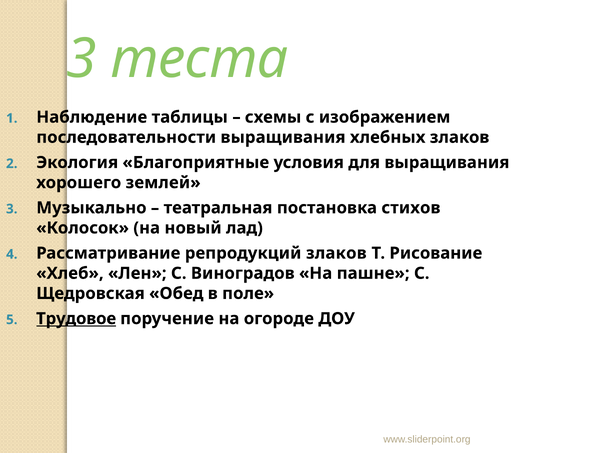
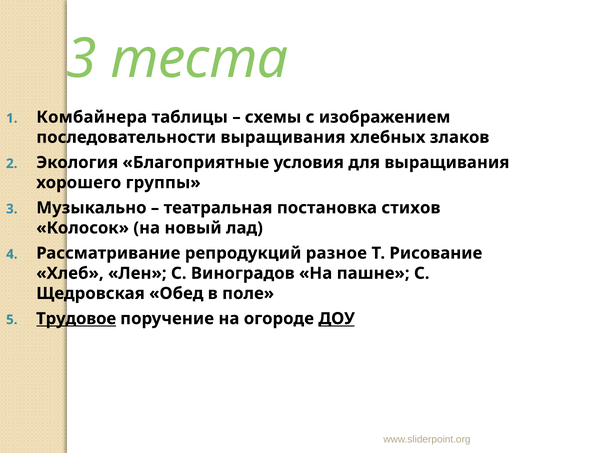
Наблюдение: Наблюдение -> Комбайнера
землей: землей -> группы
репродукций злаков: злаков -> разное
ДОУ underline: none -> present
